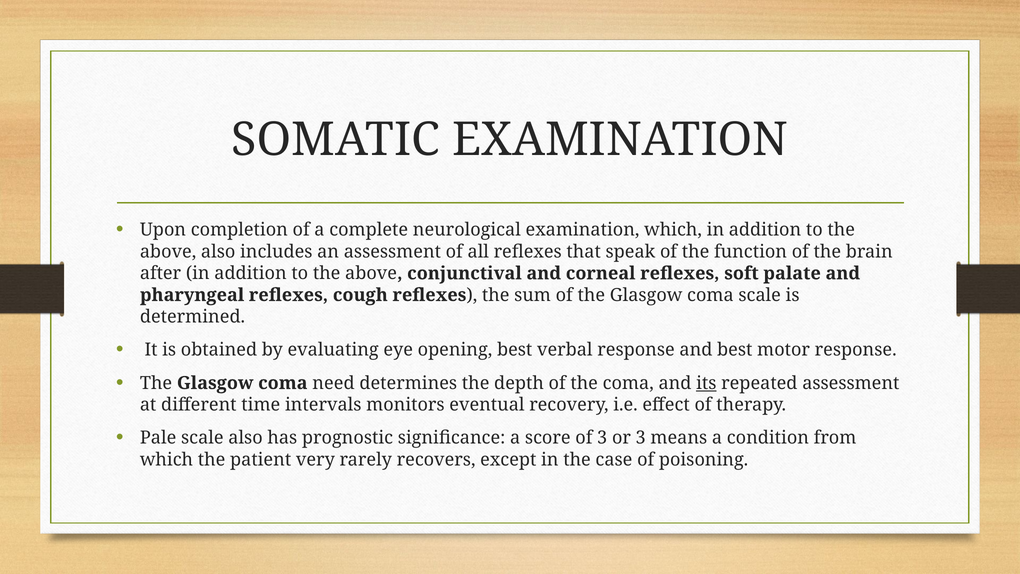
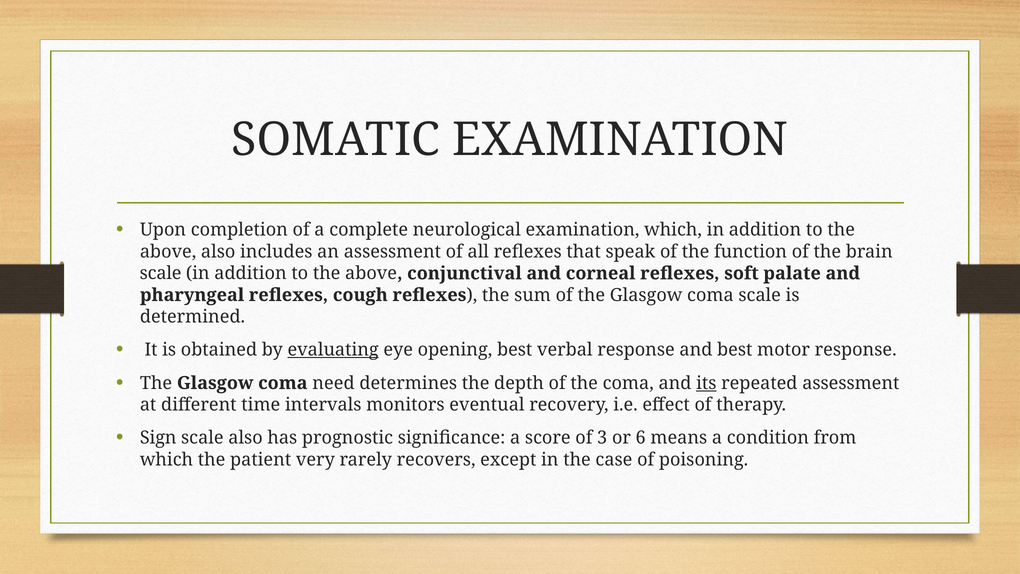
after at (161, 273): after -> scale
evaluating underline: none -> present
Pale: Pale -> Sign
or 3: 3 -> 6
